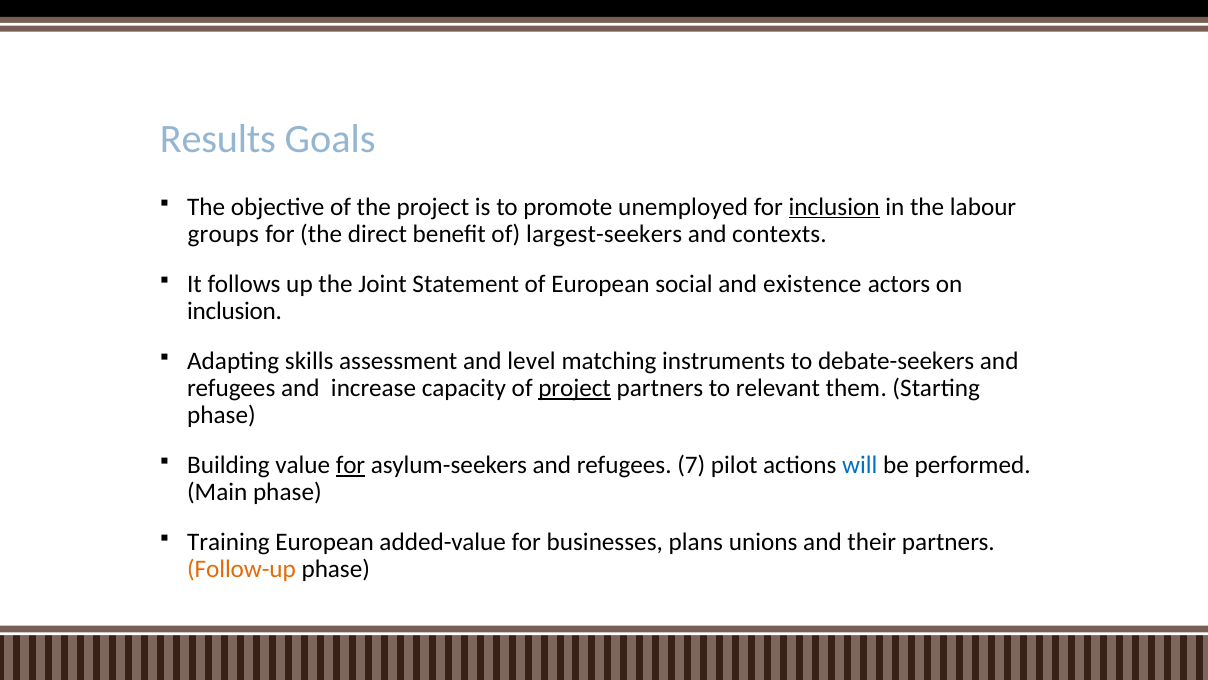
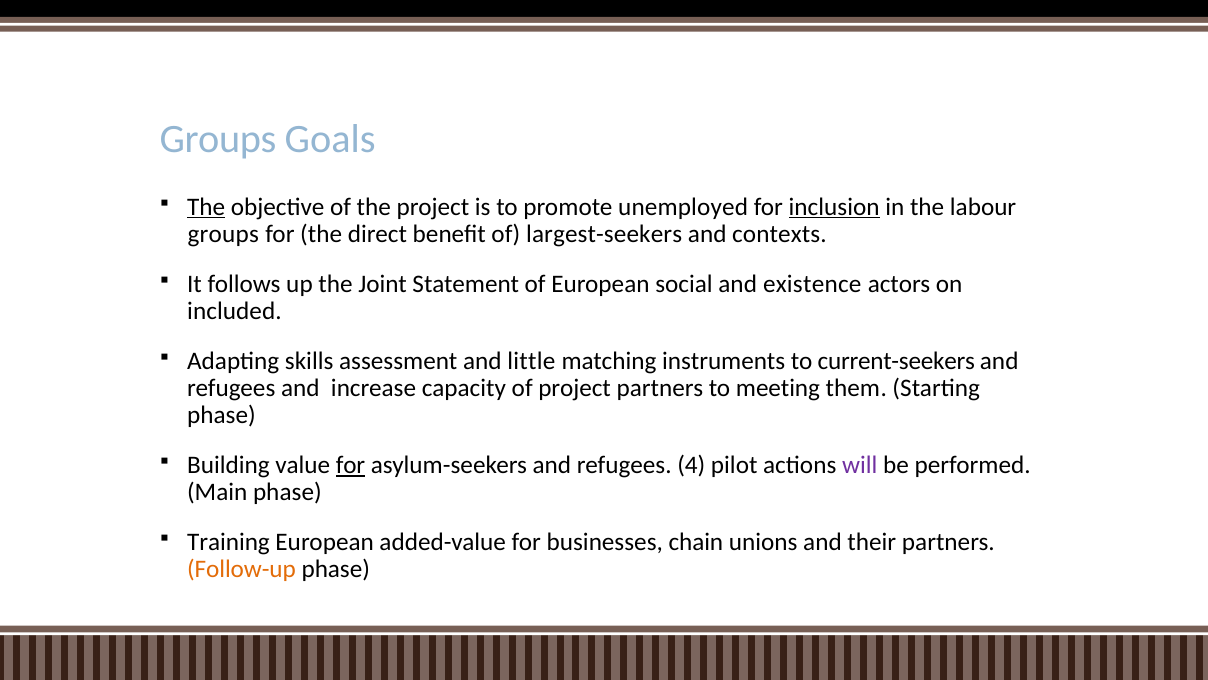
Results at (218, 140): Results -> Groups
The at (206, 207) underline: none -> present
inclusion at (235, 311): inclusion -> included
level: level -> little
debate-seekers: debate-seekers -> current-seekers
project at (575, 388) underline: present -> none
relevant: relevant -> meeting
7: 7 -> 4
will colour: blue -> purple
plans: plans -> chain
